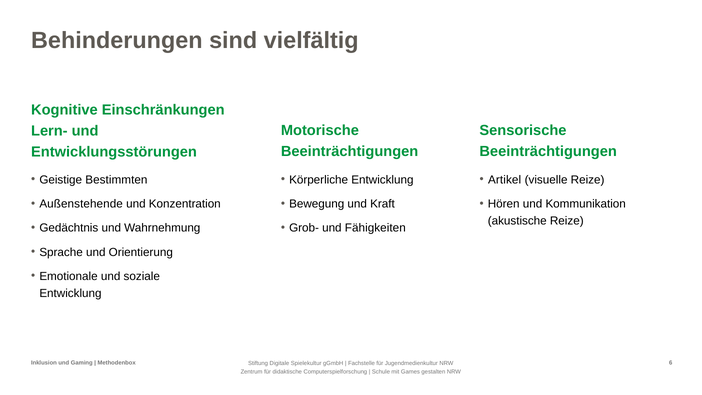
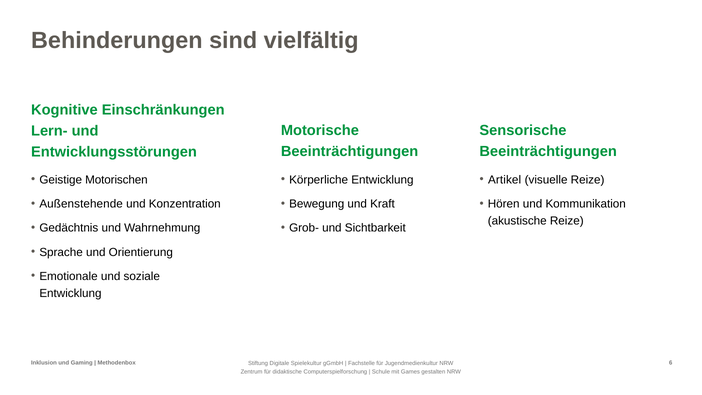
Bestimmten: Bestimmten -> Motorischen
Fähigkeiten: Fähigkeiten -> Sichtbarkeit
